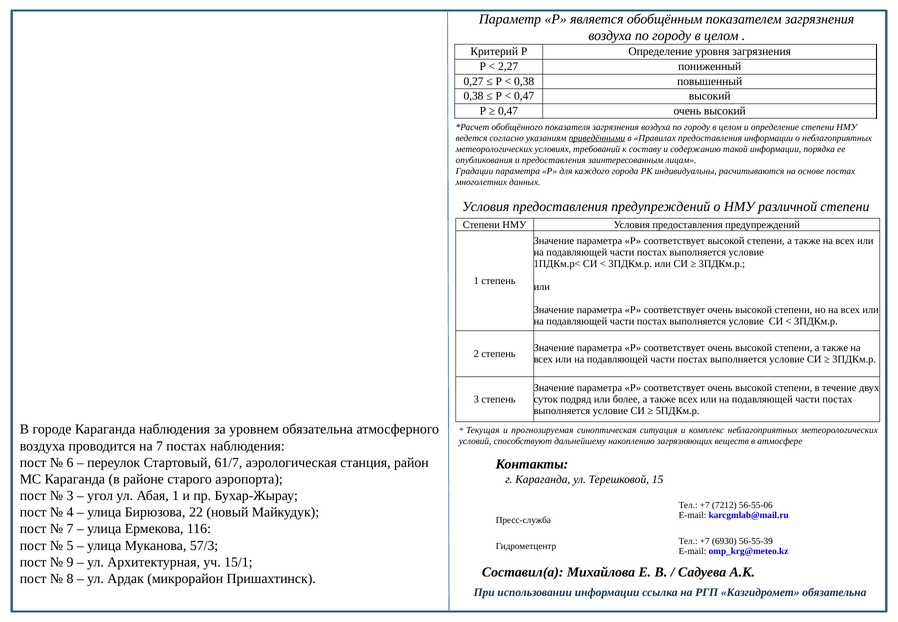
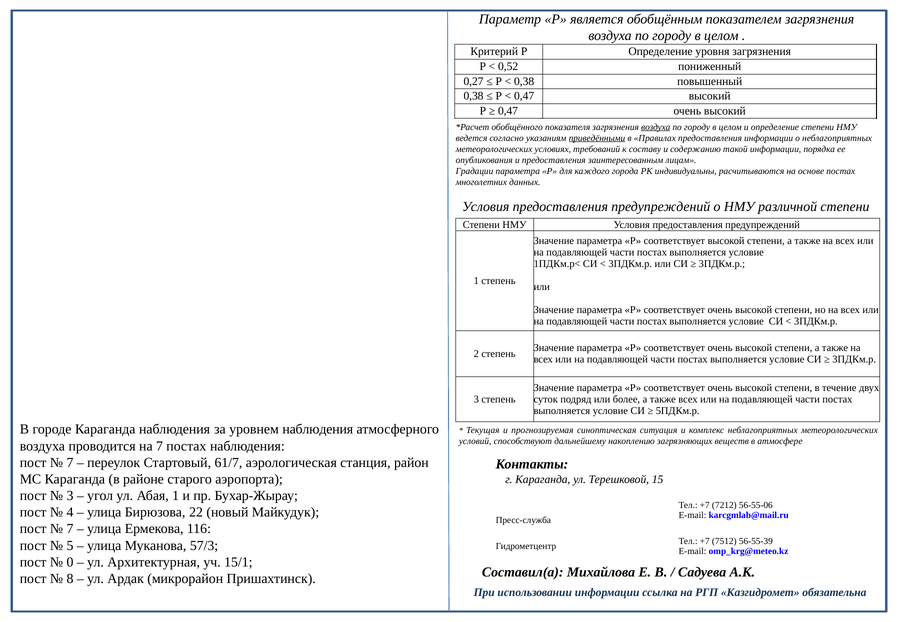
2,27: 2,27 -> 0,52
воздуха at (656, 127) underline: none -> present
уровнем обязательна: обязательна -> наблюдения
6 at (70, 462): 6 -> 7
6930: 6930 -> 7512
9: 9 -> 0
